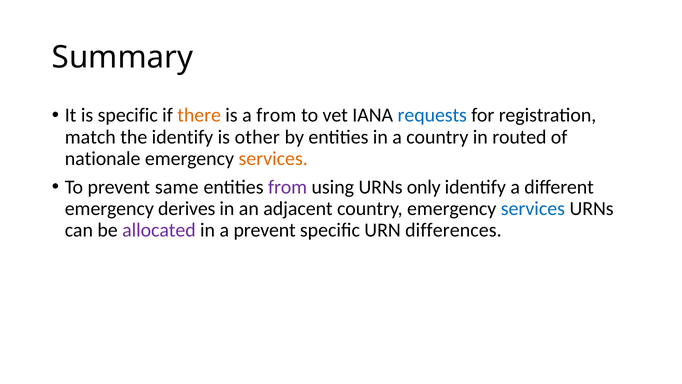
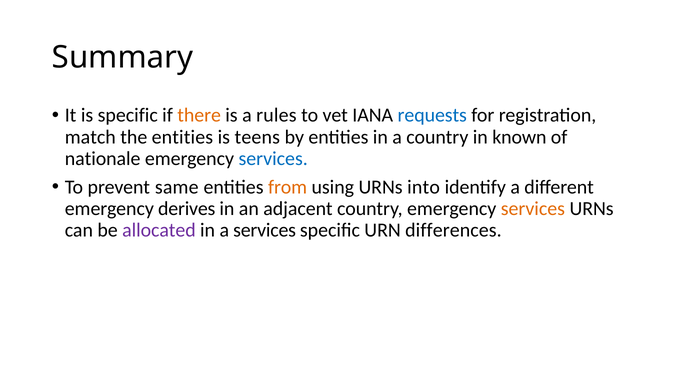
a from: from -> rules
the identify: identify -> entities
other: other -> teens
routed: routed -> known
services at (273, 158) colour: orange -> blue
from at (288, 187) colour: purple -> orange
only: only -> into
services at (533, 208) colour: blue -> orange
a prevent: prevent -> services
